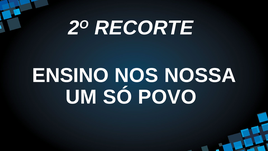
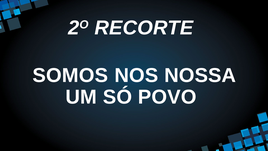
ENSINO: ENSINO -> SOMOS
